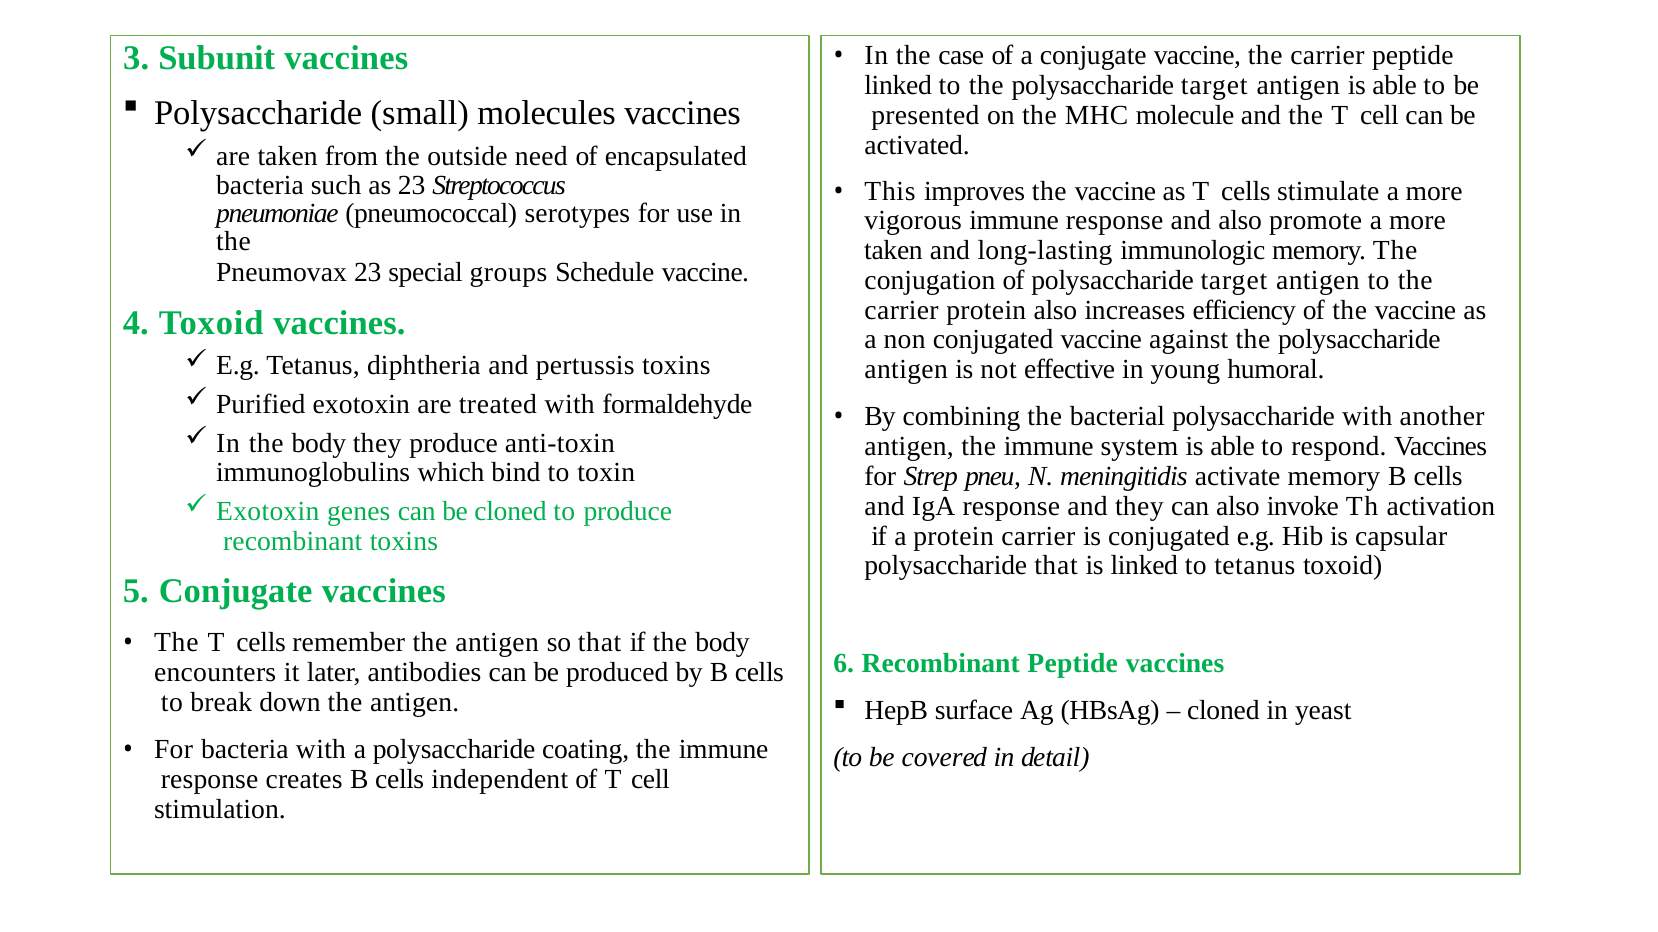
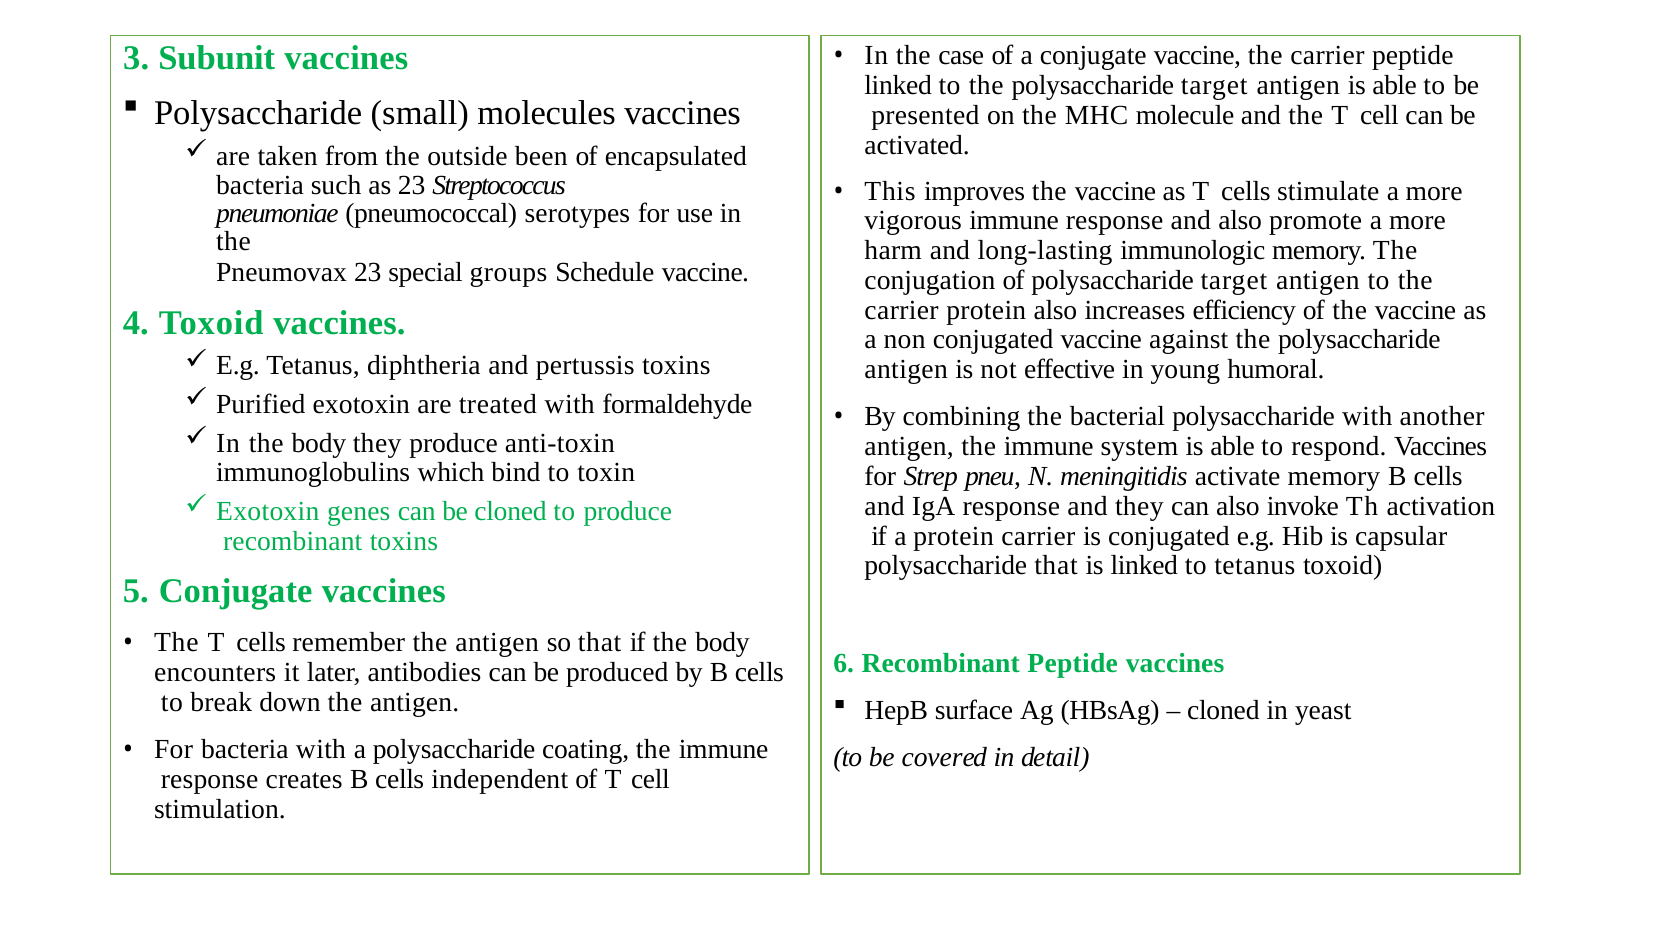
need: need -> been
taken at (893, 251): taken -> harm
